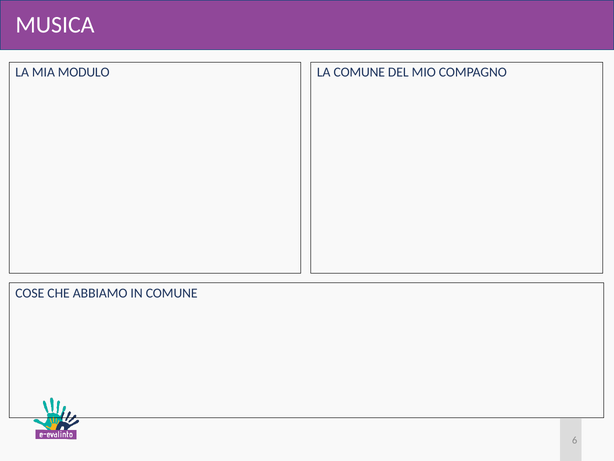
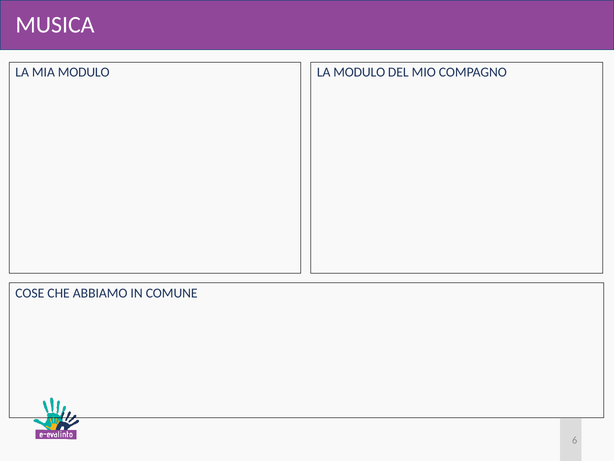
LA COMUNE: COMUNE -> MODULO
